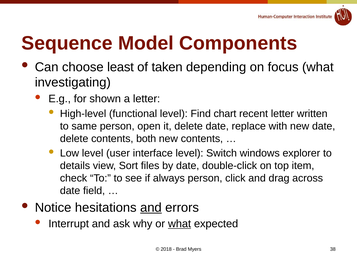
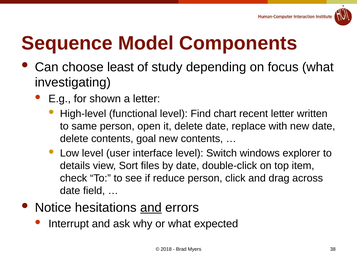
taken: taken -> study
both: both -> goal
always: always -> reduce
what at (180, 224) underline: present -> none
